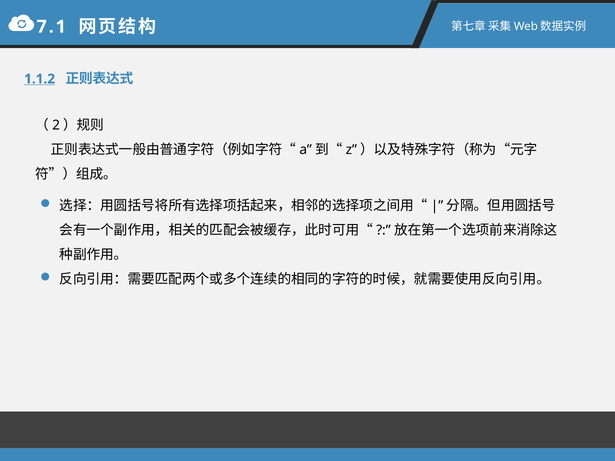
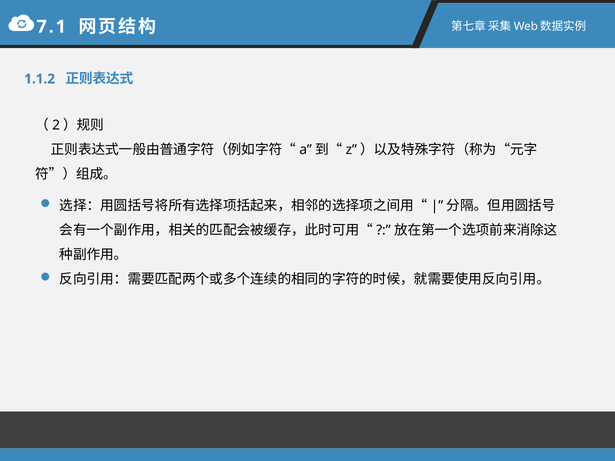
1.1.2 underline: present -> none
